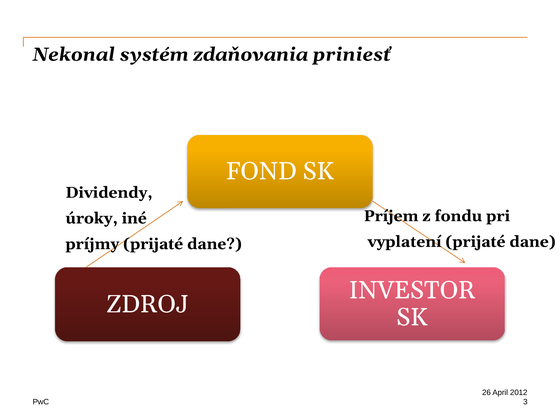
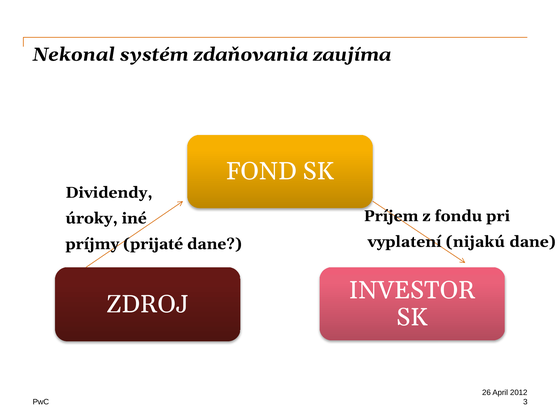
priniesť: priniesť -> zaujíma
vyplatení prijaté: prijaté -> nijakú
